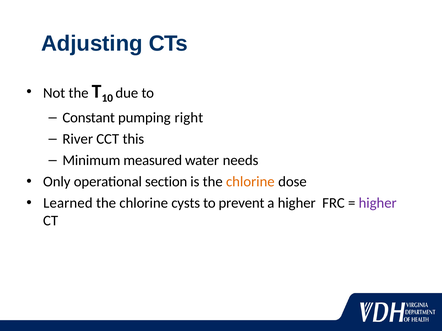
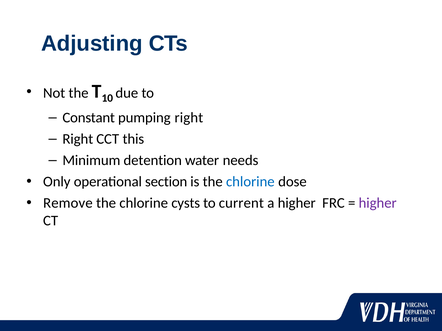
River at (78, 139): River -> Right
measured: measured -> detention
chlorine at (250, 182) colour: orange -> blue
Learned: Learned -> Remove
prevent: prevent -> current
